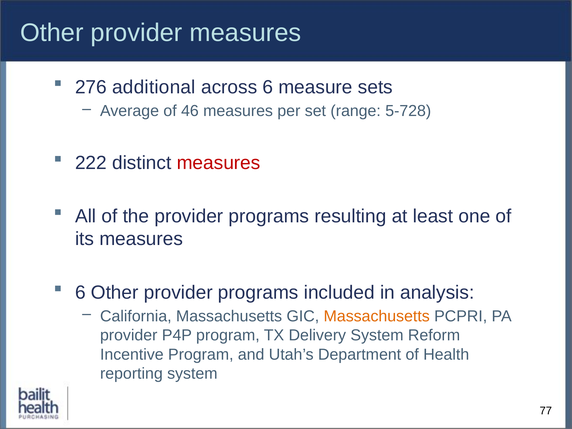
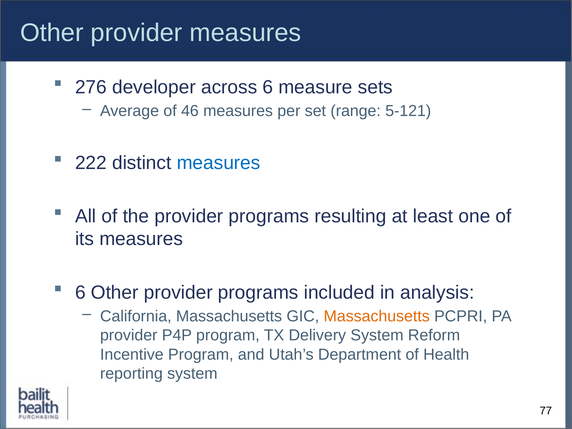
additional: additional -> developer
5-728: 5-728 -> 5-121
measures at (219, 163) colour: red -> blue
